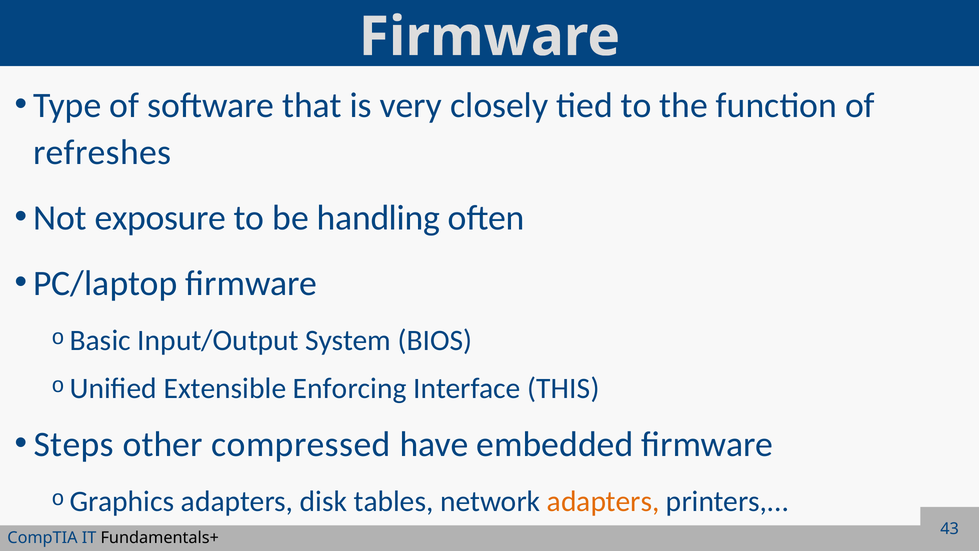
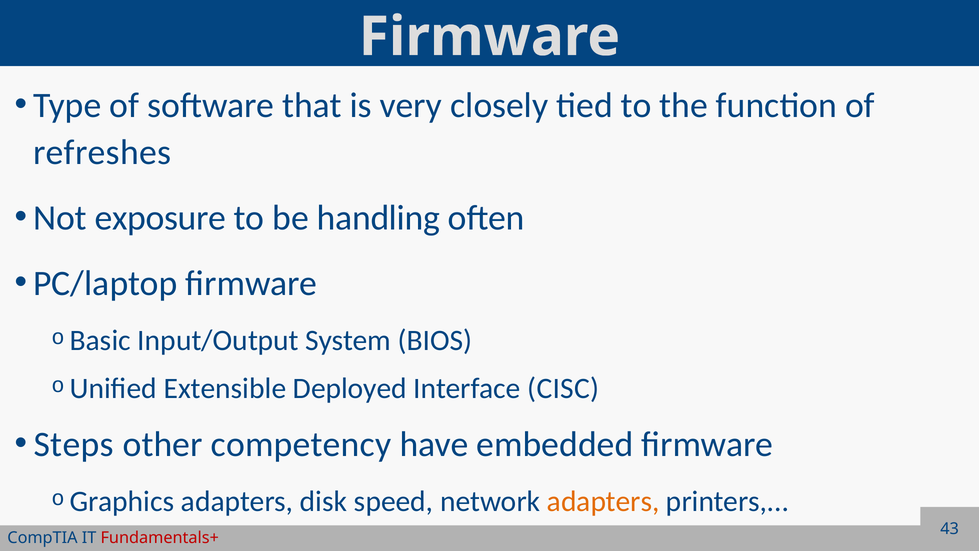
Enforcing: Enforcing -> Deployed
THIS: THIS -> CISC
compressed: compressed -> competency
tables: tables -> speed
Fundamentals+ colour: black -> red
